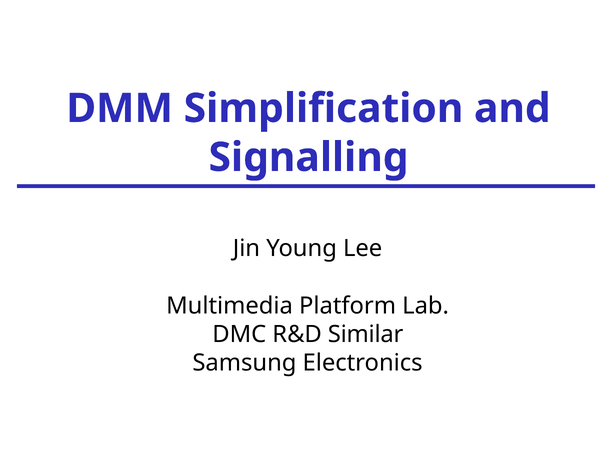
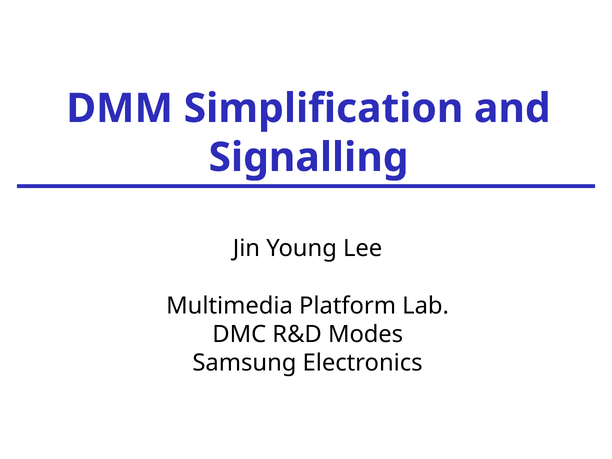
Similar: Similar -> Modes
